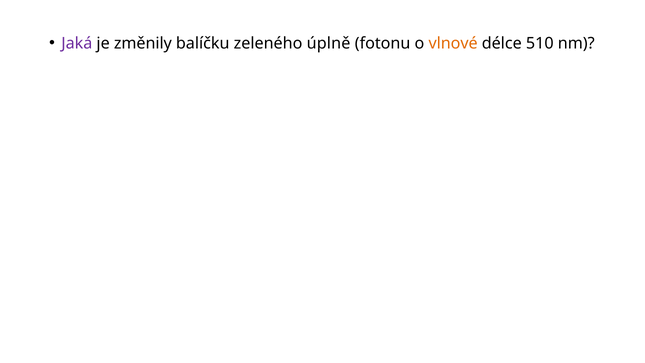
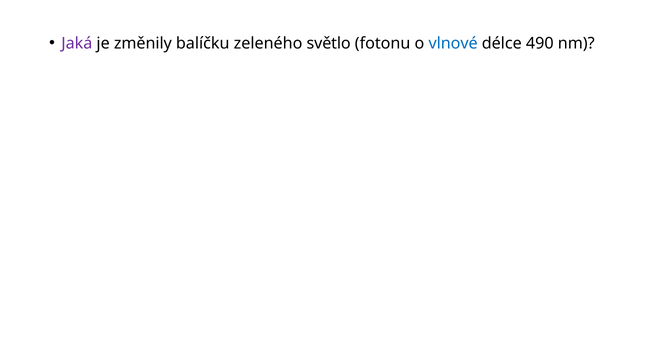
úplně: úplně -> světlo
vlnové colour: orange -> blue
510: 510 -> 490
